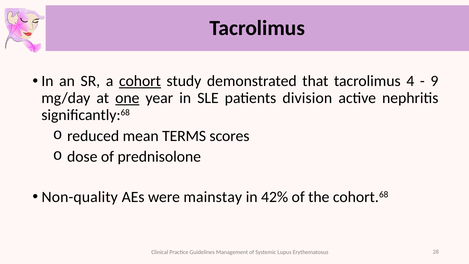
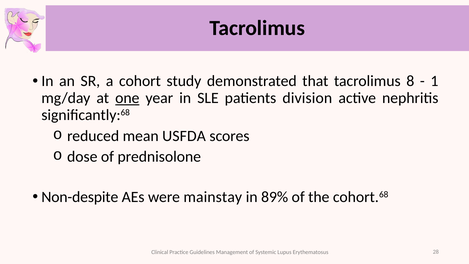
cohort underline: present -> none
4: 4 -> 8
9: 9 -> 1
TERMS: TERMS -> USFDA
Non-quality: Non-quality -> Non-despite
42%: 42% -> 89%
